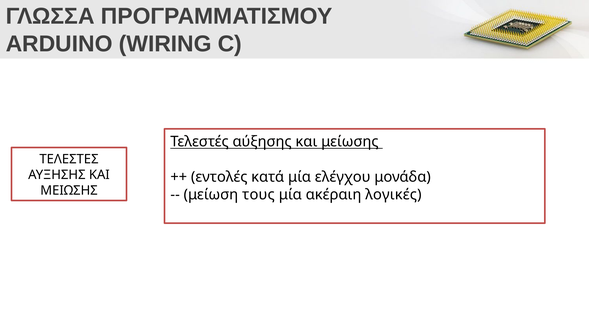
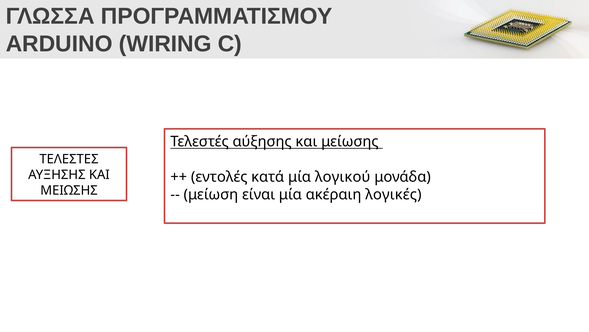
ελέγχου: ελέγχου -> λογικού
τους: τους -> είναι
